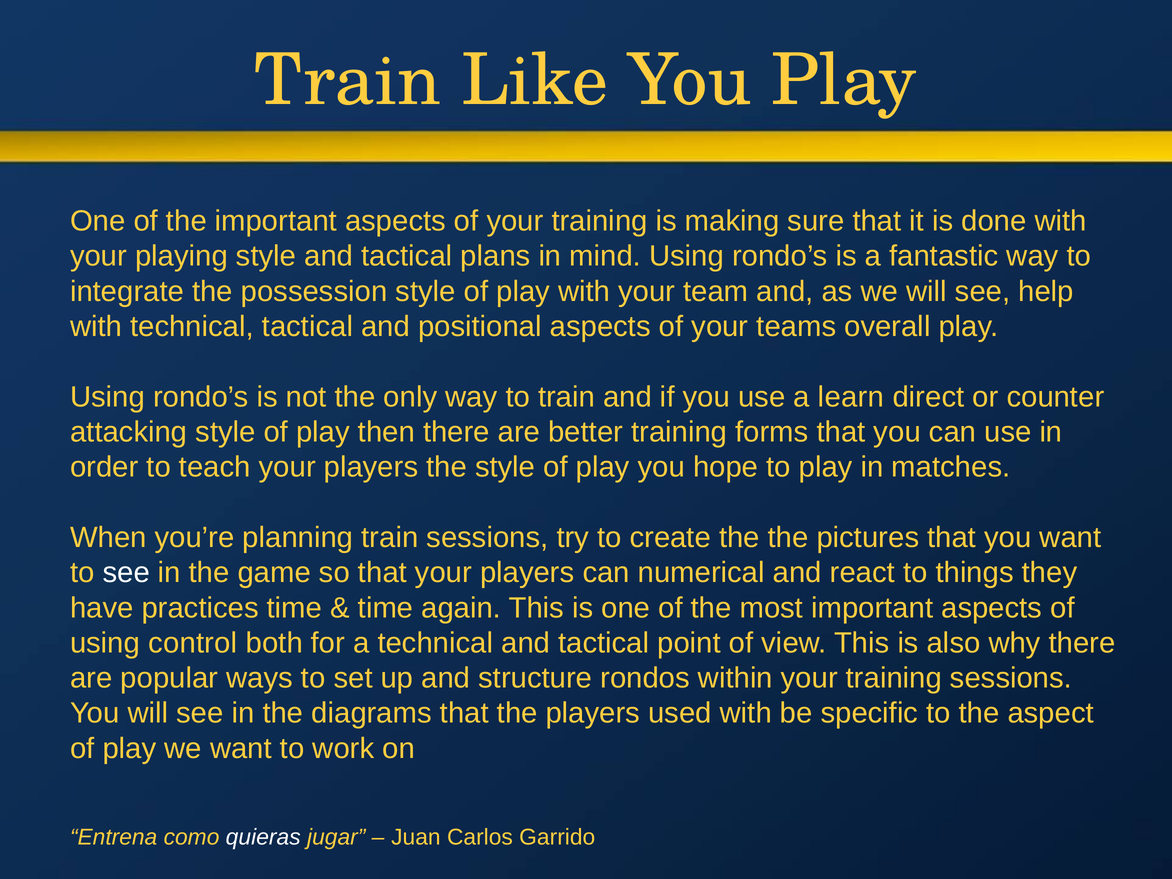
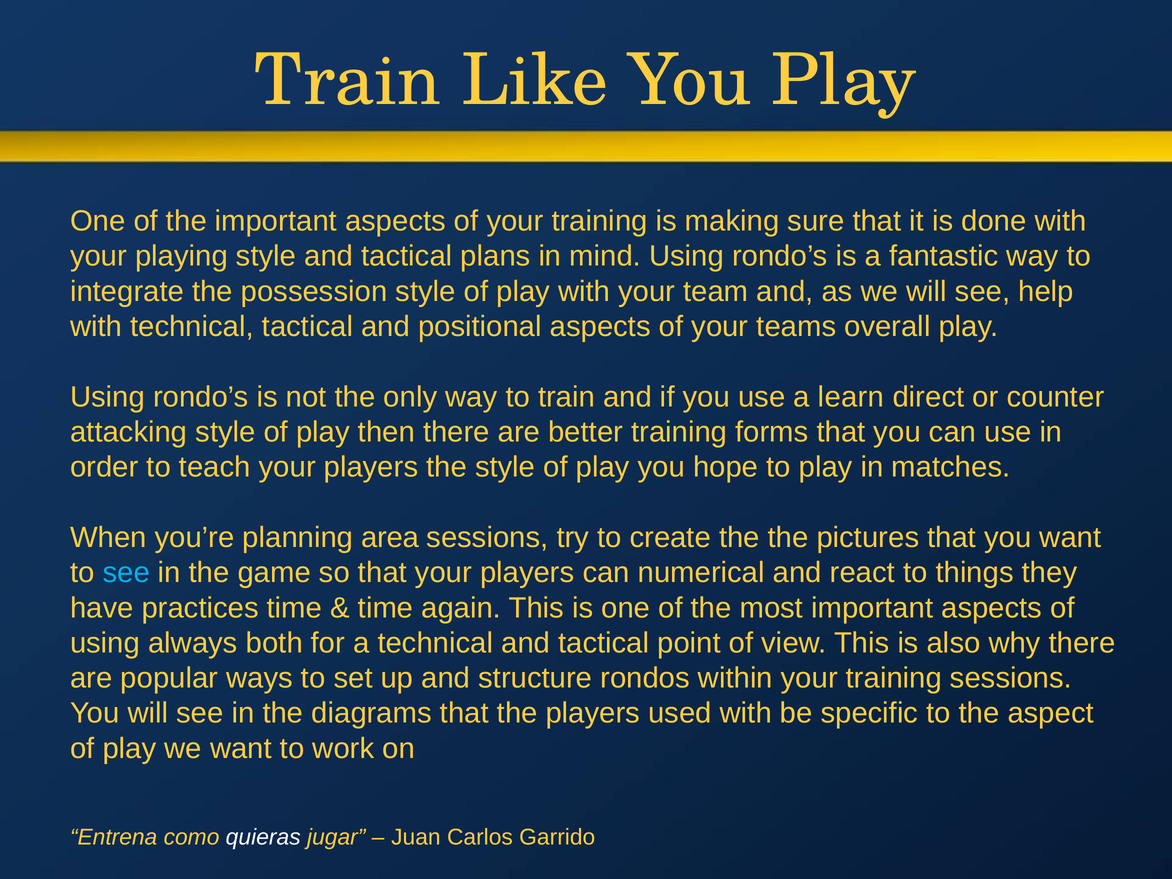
planning train: train -> area
see at (126, 573) colour: white -> light blue
control: control -> always
